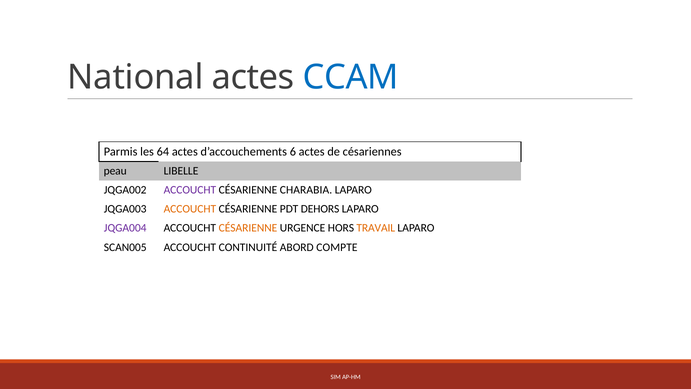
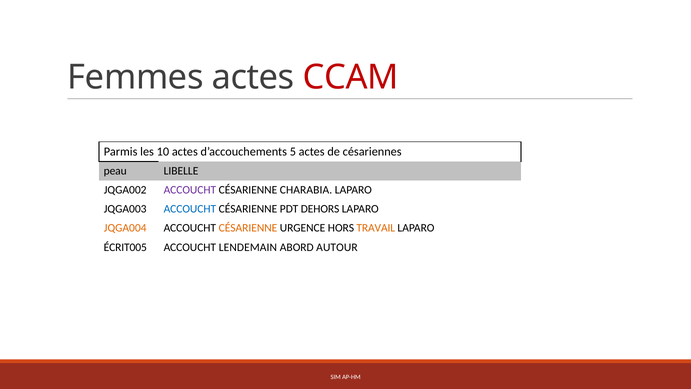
National: National -> Femmes
CCAM colour: blue -> red
64: 64 -> 10
6: 6 -> 5
ACCOUCHT at (190, 209) colour: orange -> blue
JQGA004 colour: purple -> orange
SCAN005: SCAN005 -> ÉCRIT005
CONTINUITÉ: CONTINUITÉ -> LENDEMAIN
COMPTE: COMPTE -> AUTOUR
